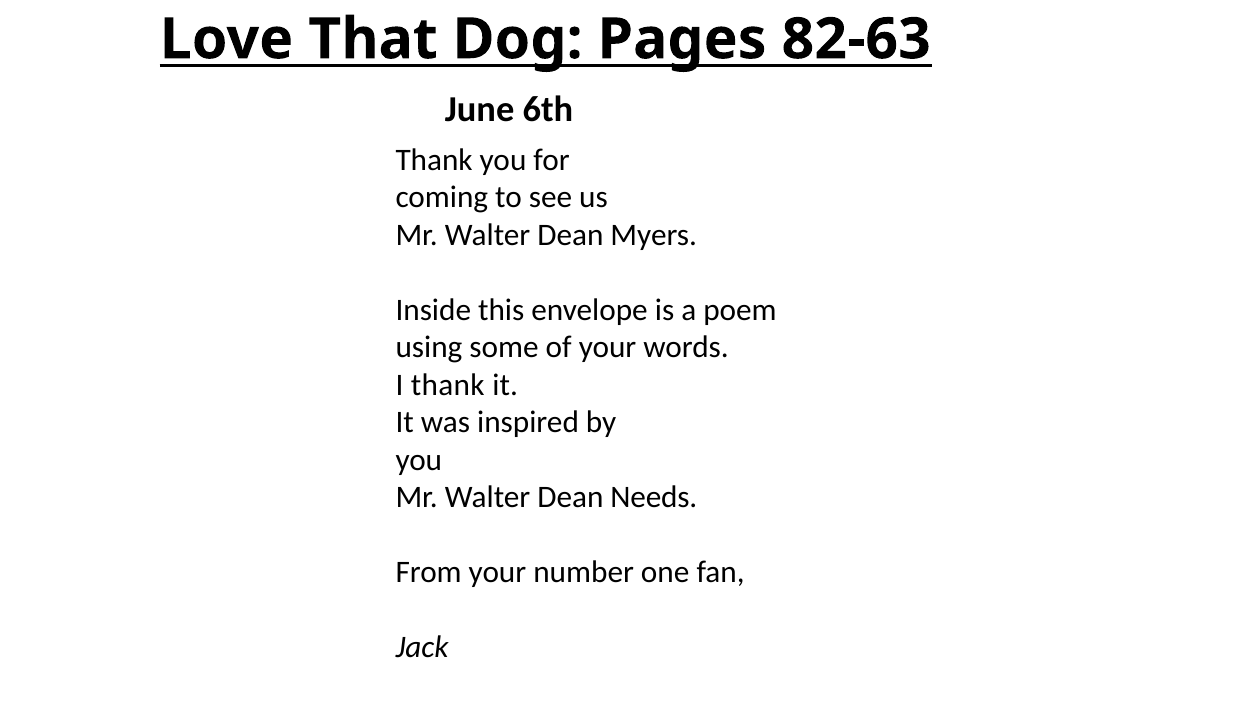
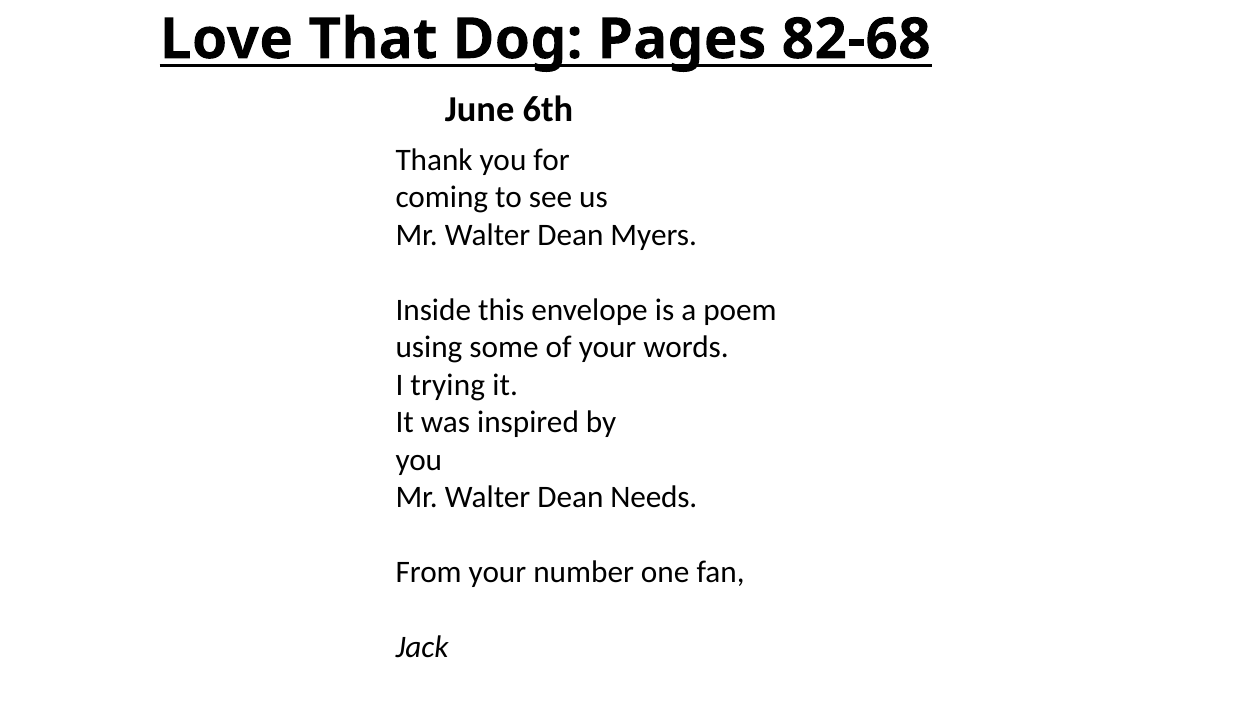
82-63: 82-63 -> 82-68
I thank: thank -> trying
